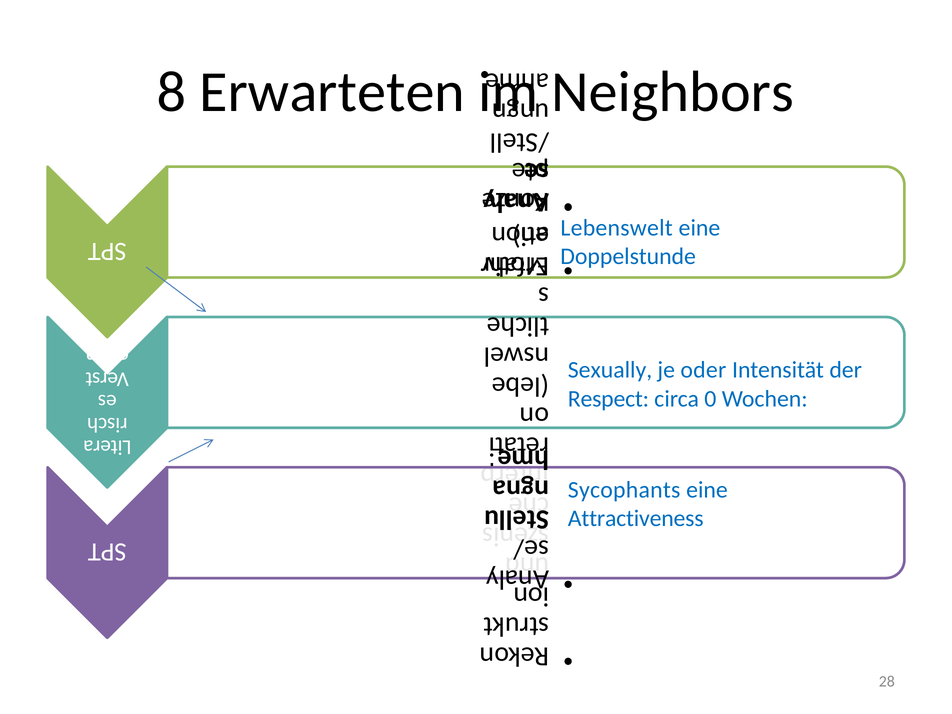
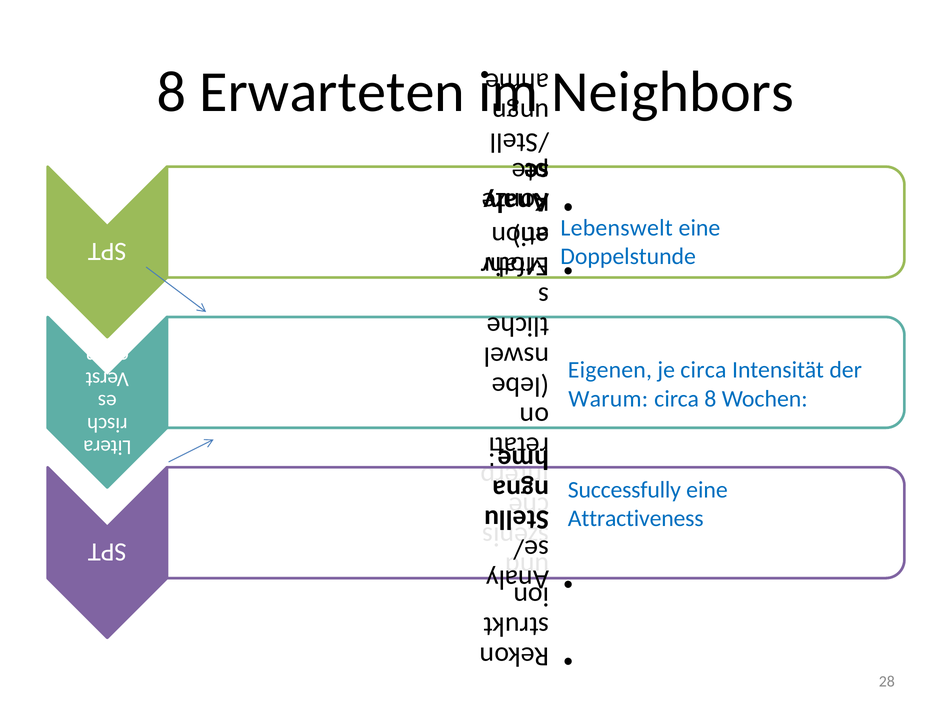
Sexually: Sexually -> Eigenen
je oder: oder -> circa
Respect: Respect -> Warum
circa 0: 0 -> 8
Sycophants: Sycophants -> Successfully
